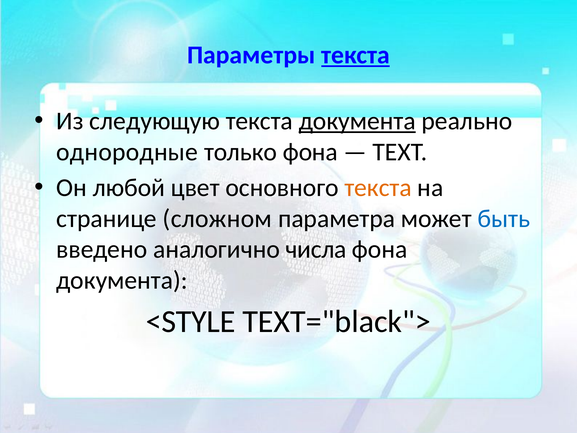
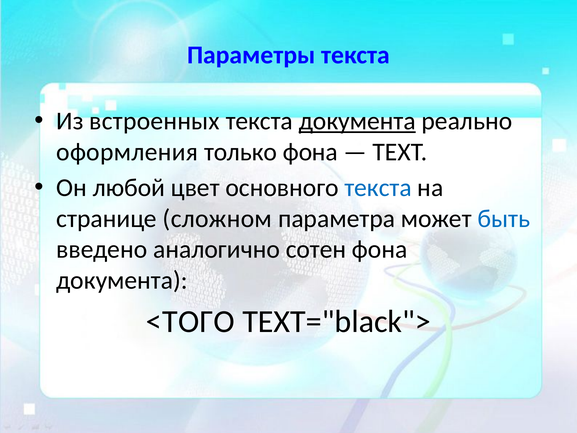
текста at (356, 55) underline: present -> none
следующую: следующую -> встроенных
однородные: однородные -> оформления
текста at (378, 188) colour: orange -> blue
числа: числа -> сотен
<STYLE: <STYLE -> <ТОГО
